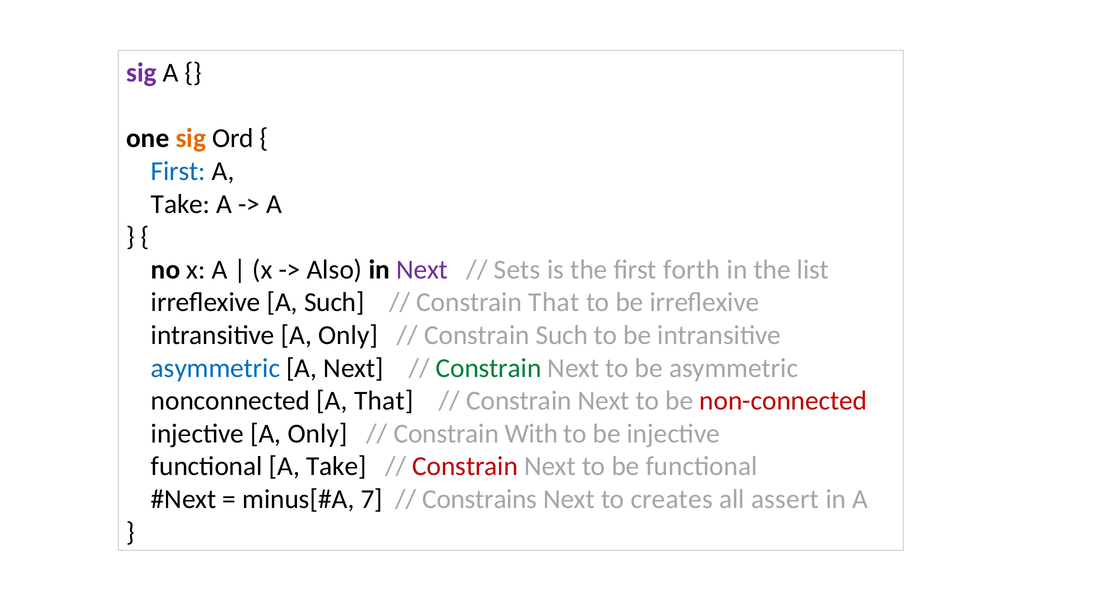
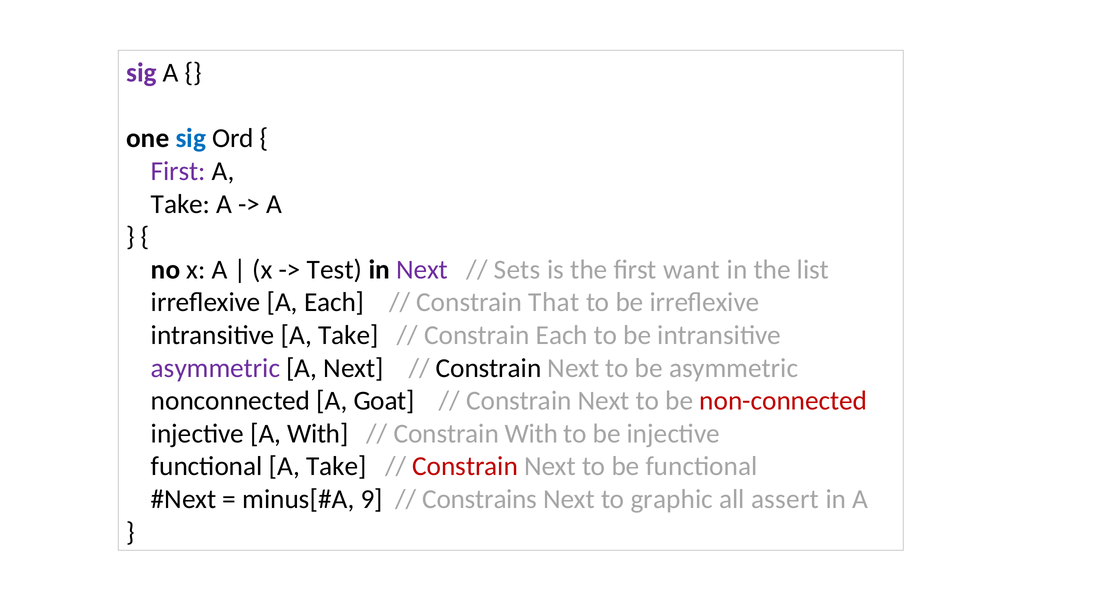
sig at (191, 138) colour: orange -> blue
First at (178, 171) colour: blue -> purple
Also: Also -> Test
forth: forth -> want
A Such: Such -> Each
intransitive A Only: Only -> Take
Constrain Such: Such -> Each
asymmetric at (215, 368) colour: blue -> purple
Constrain at (489, 368) colour: green -> black
A That: That -> Goat
injective A Only: Only -> With
7: 7 -> 9
creates: creates -> graphic
